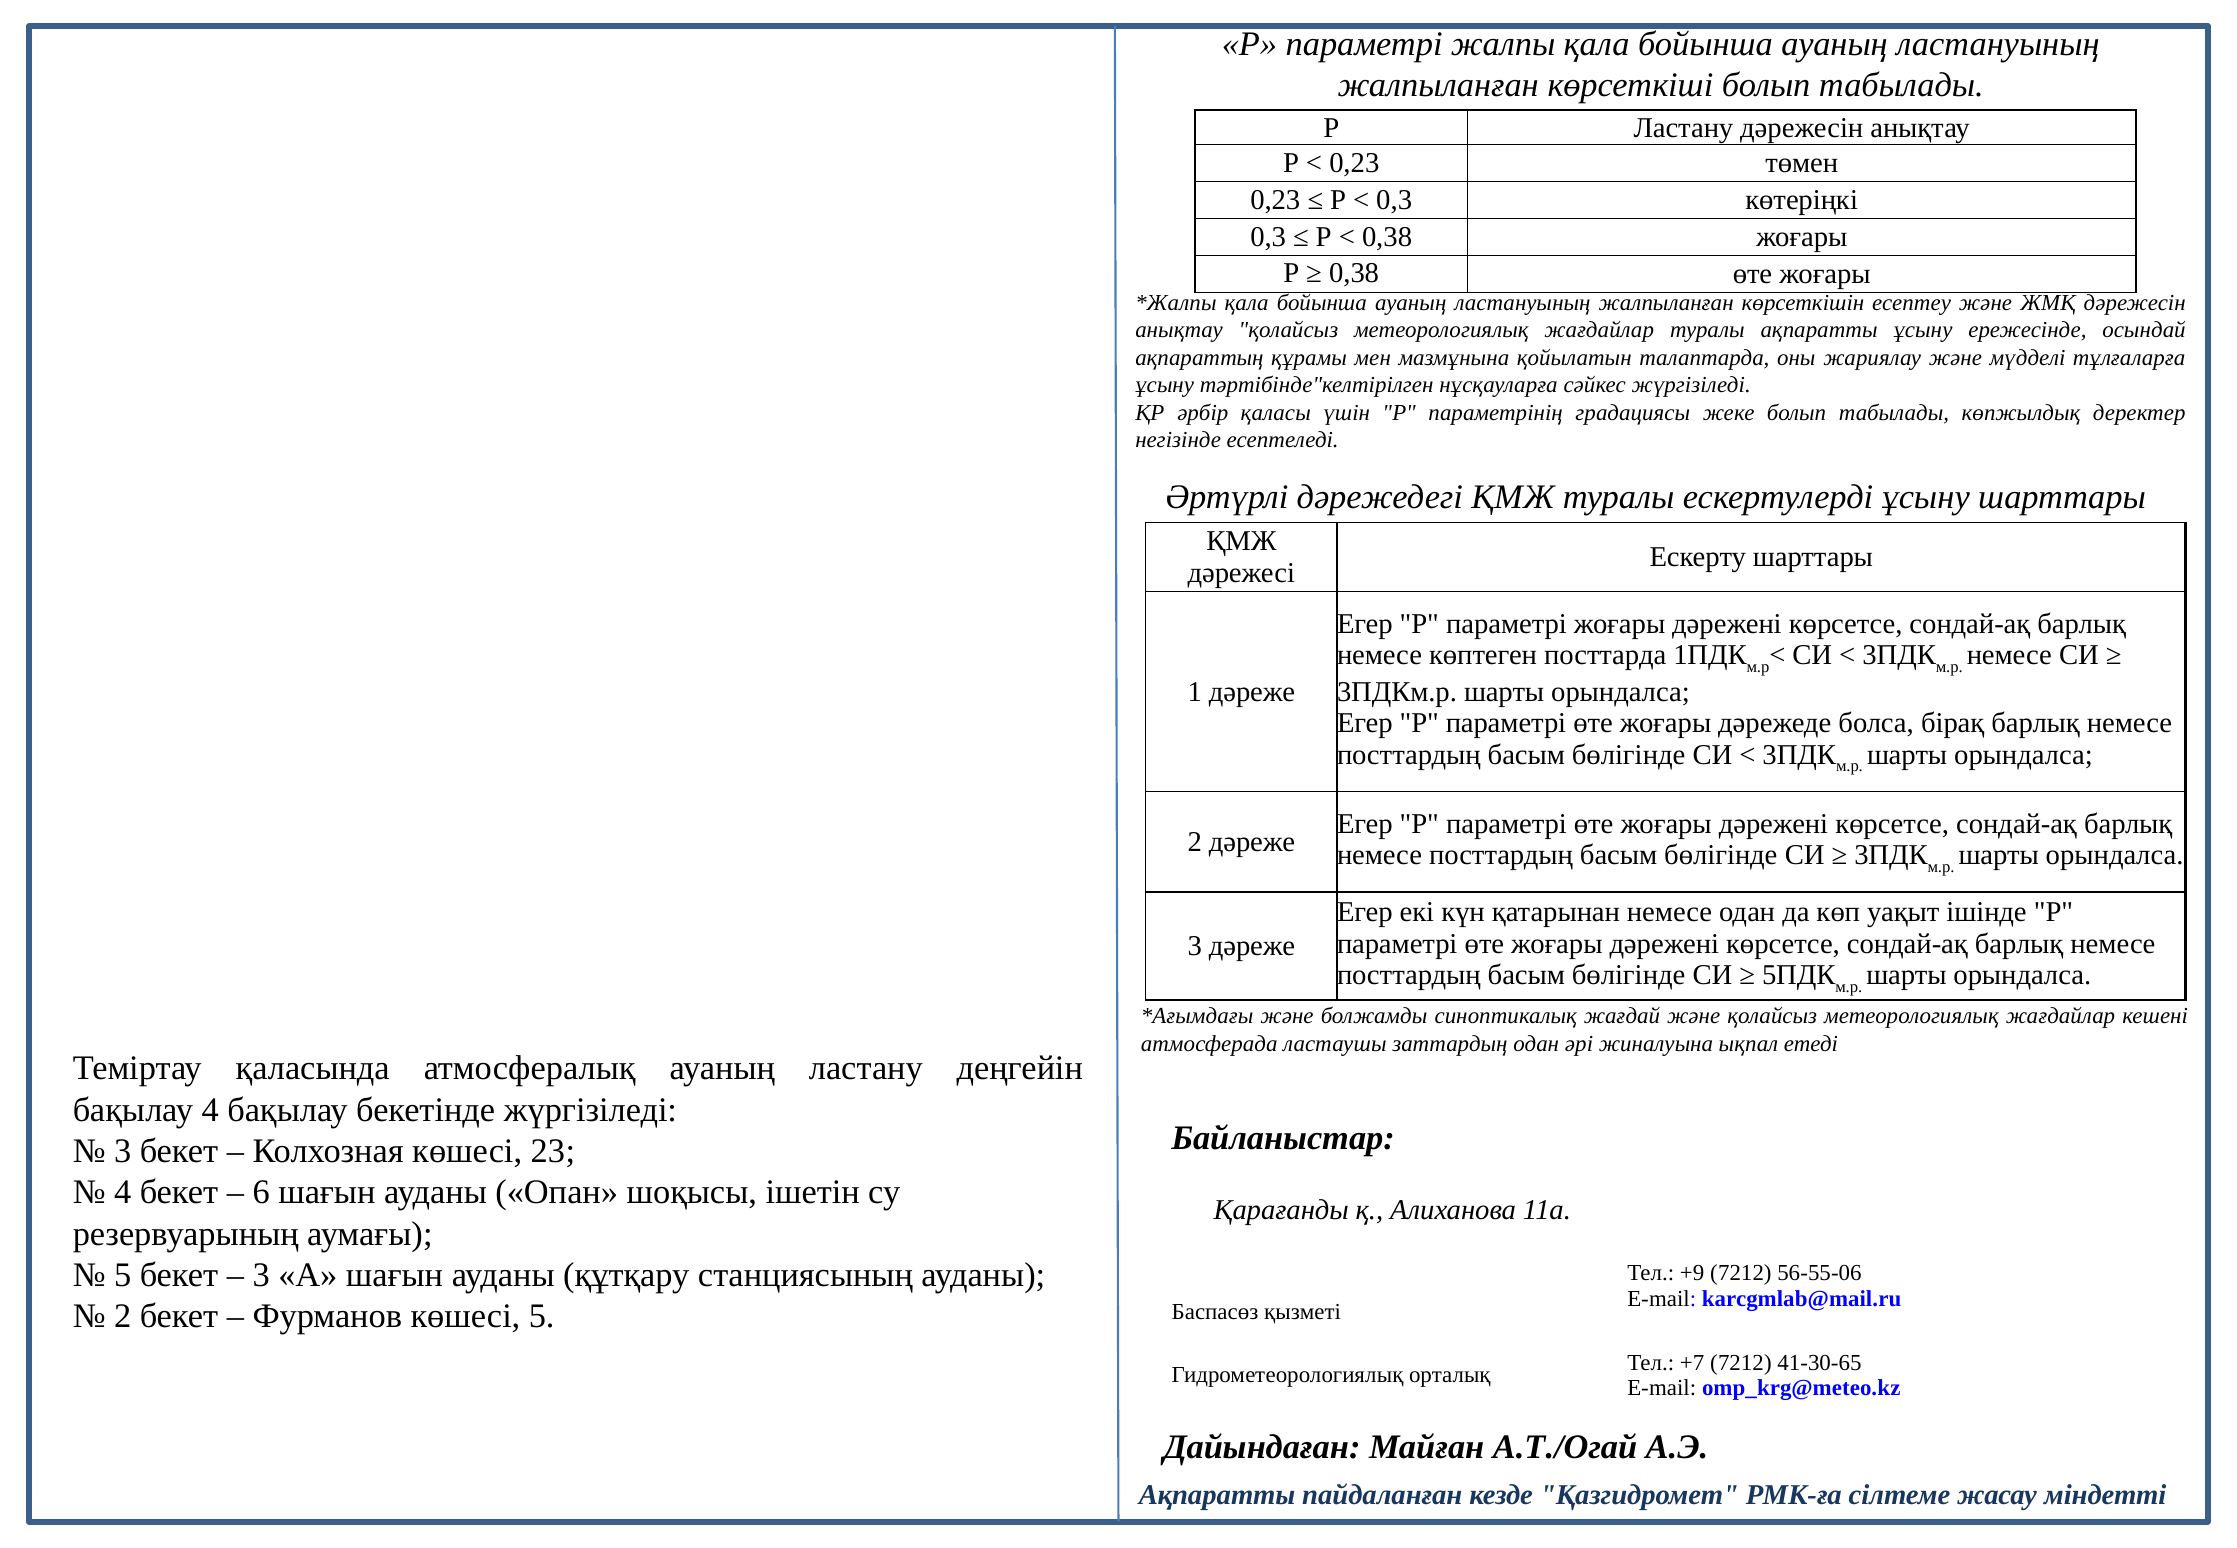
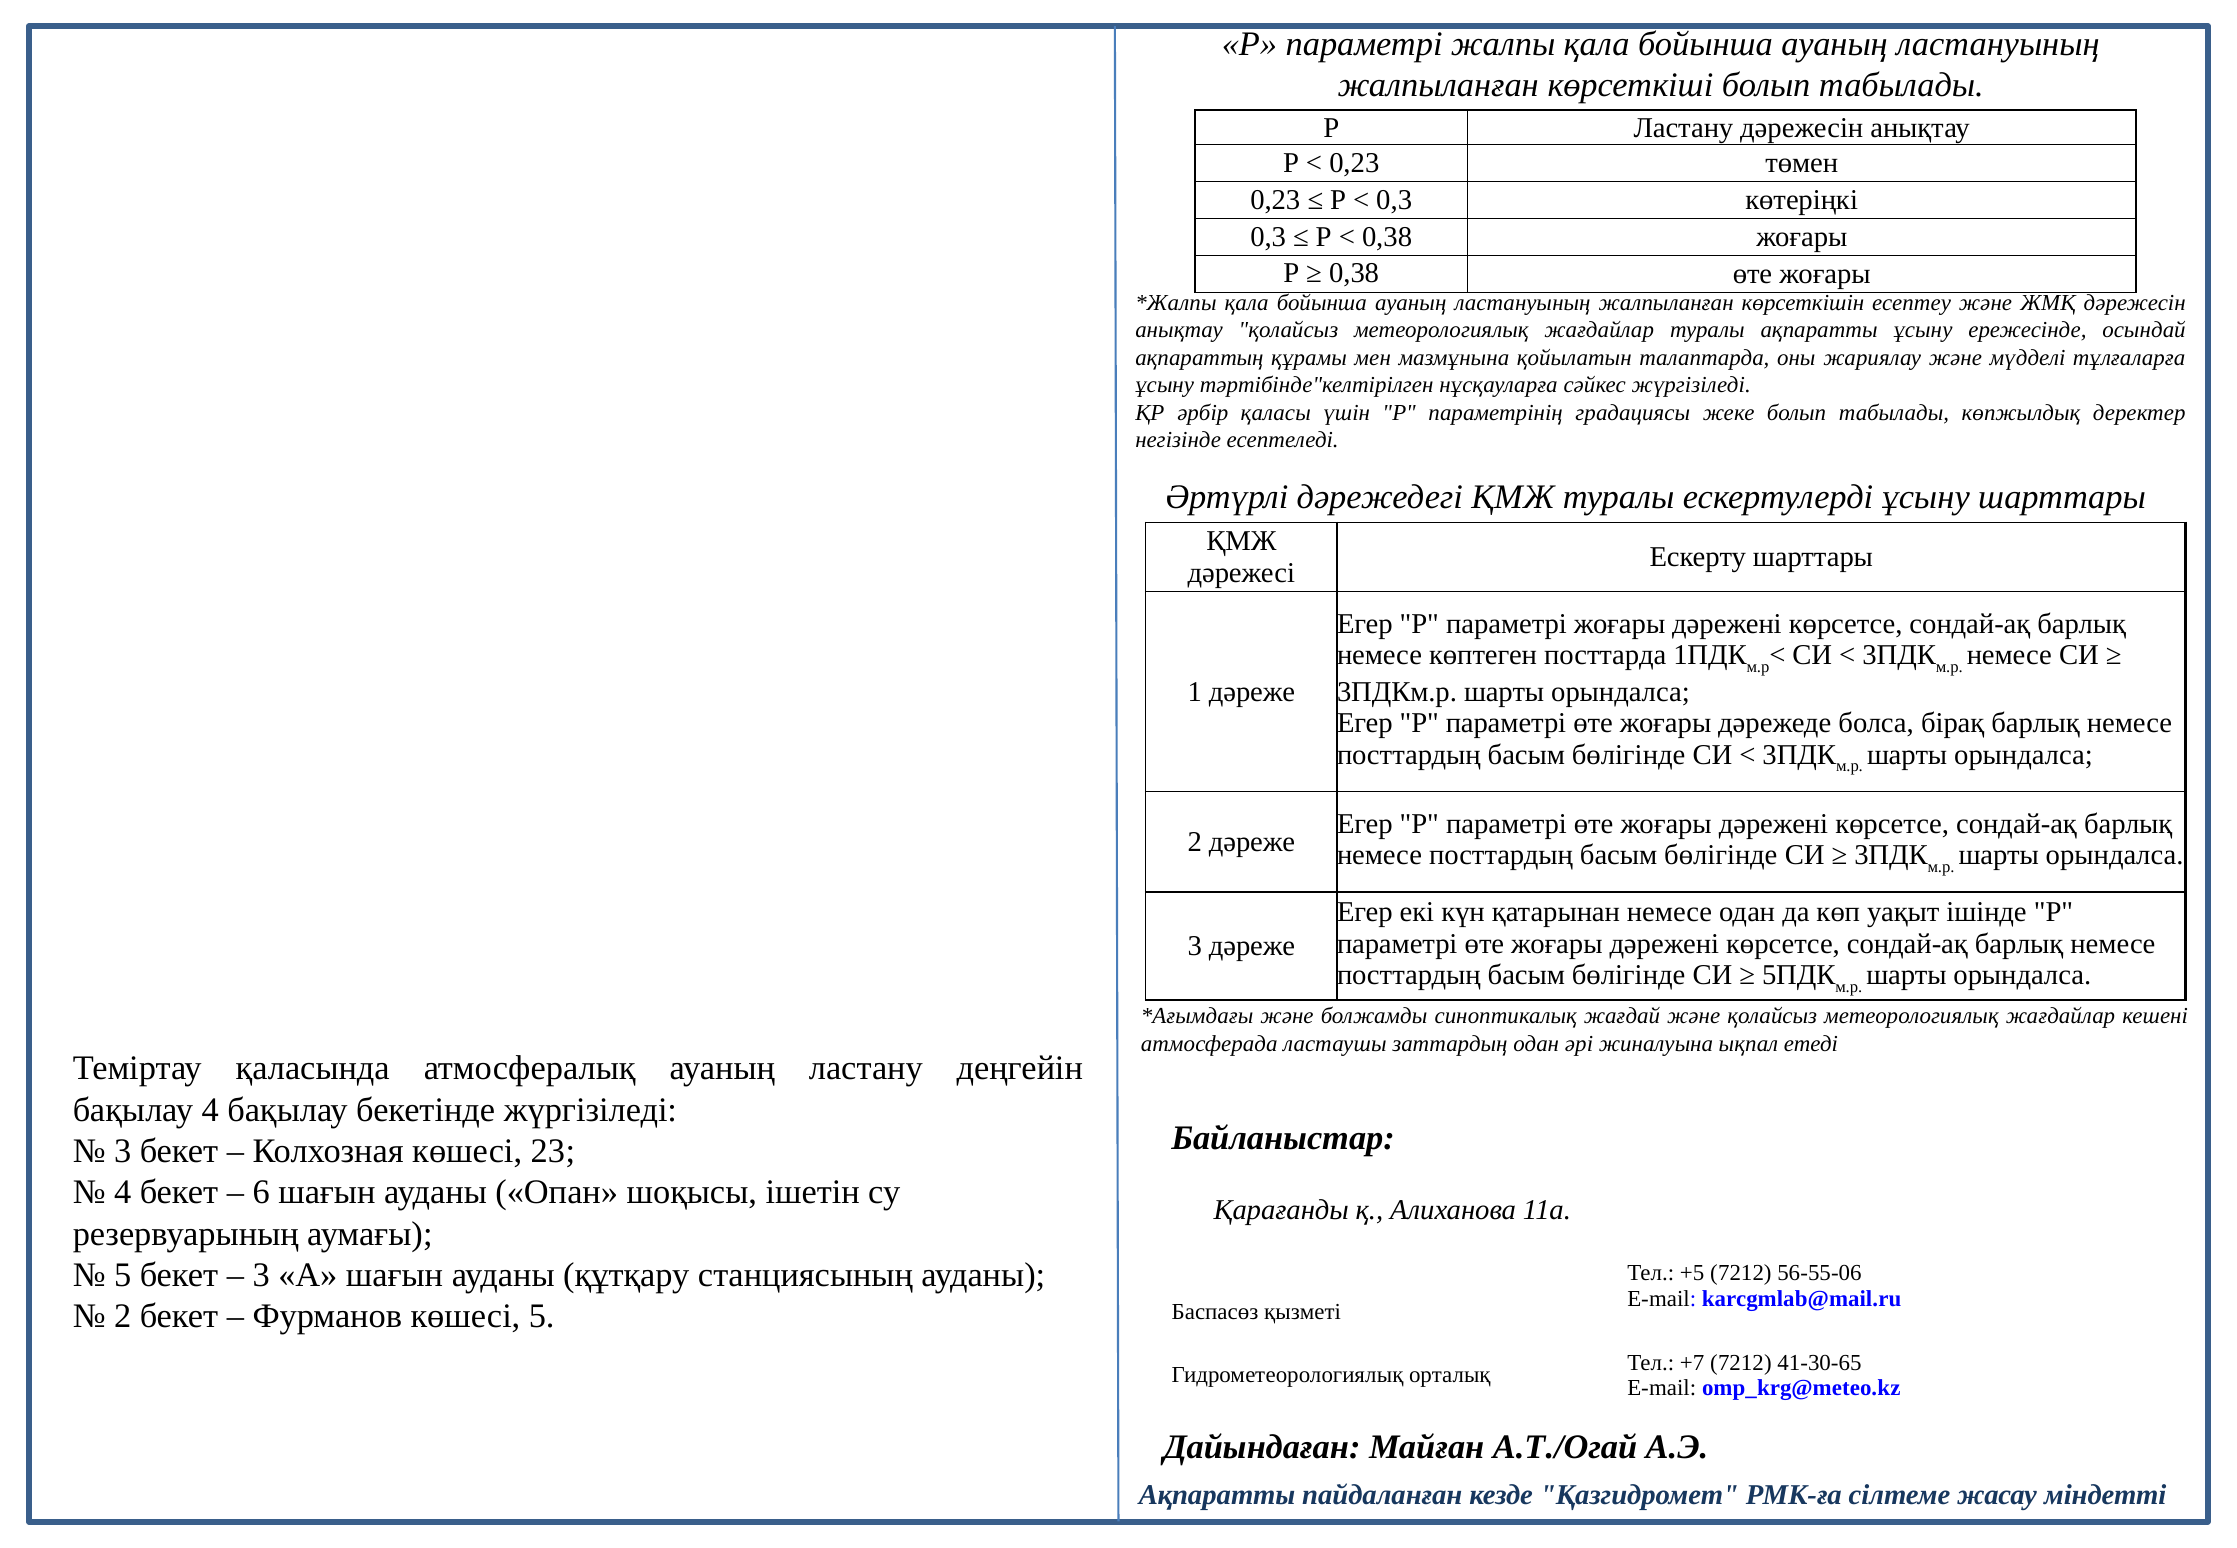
+9: +9 -> +5
